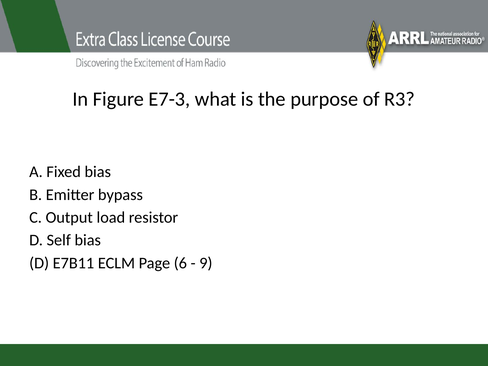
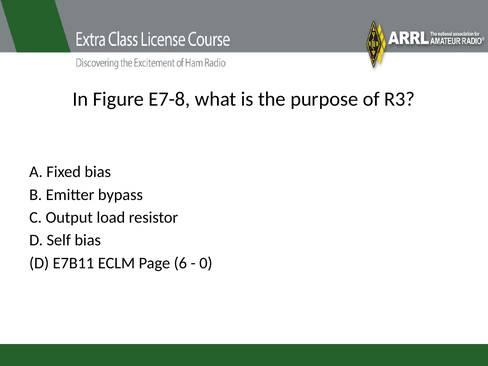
E7-3: E7-3 -> E7-8
9: 9 -> 0
